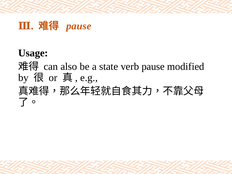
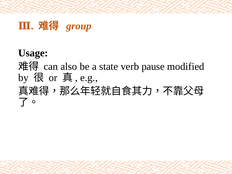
pause at (79, 26): pause -> group
